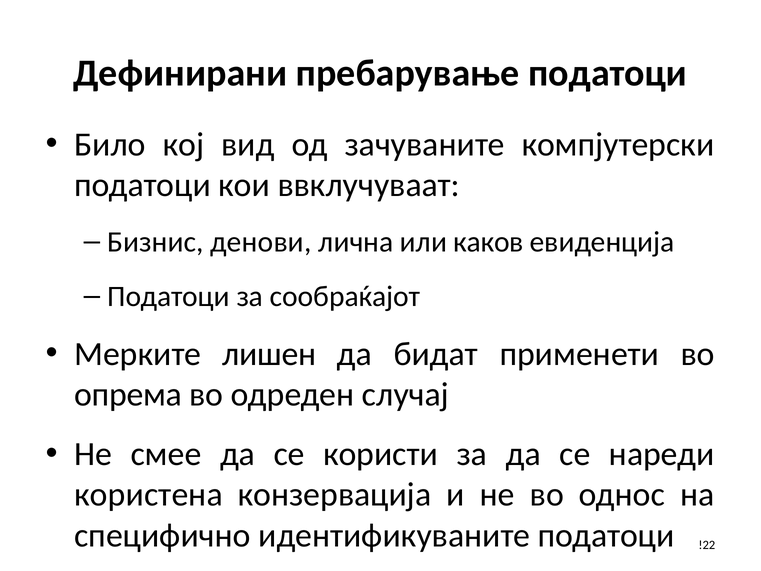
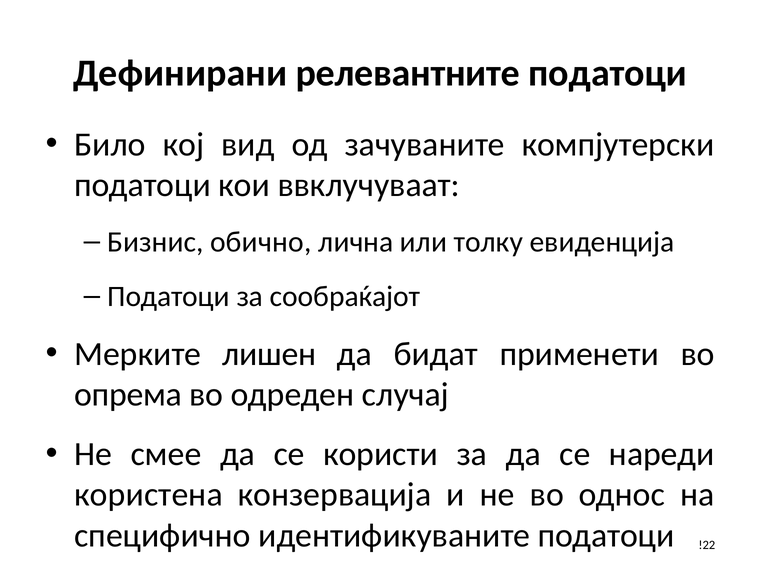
пребарување: пребарување -> релевантните
денови: денови -> обично
каков: каков -> толку
